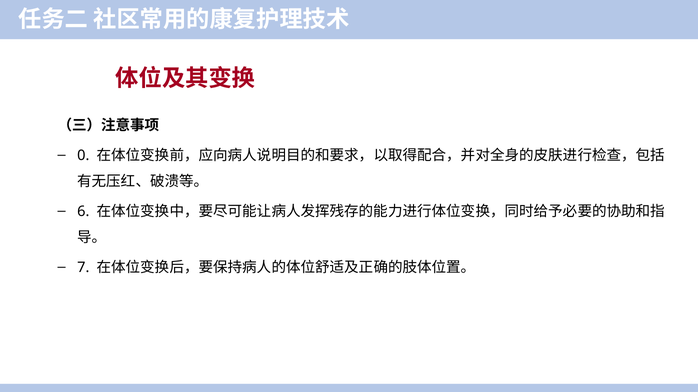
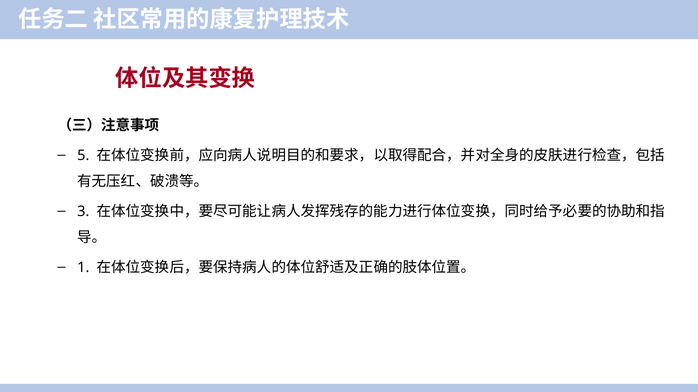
0: 0 -> 5
6: 6 -> 3
7: 7 -> 1
